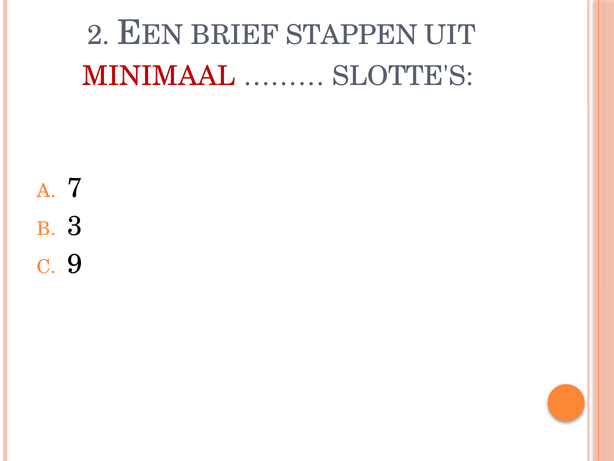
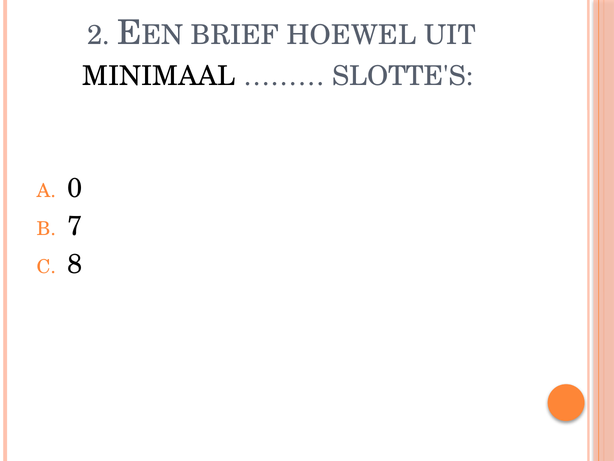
STAPPEN: STAPPEN -> HOEWEL
MINIMAAL colour: red -> black
7: 7 -> 0
3: 3 -> 7
9: 9 -> 8
